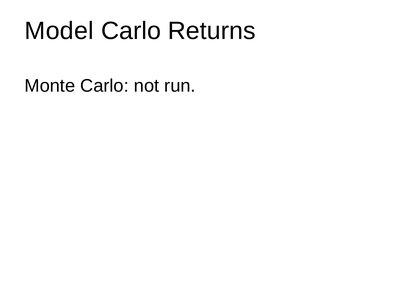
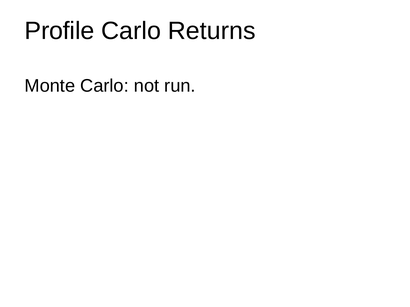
Model: Model -> Profile
